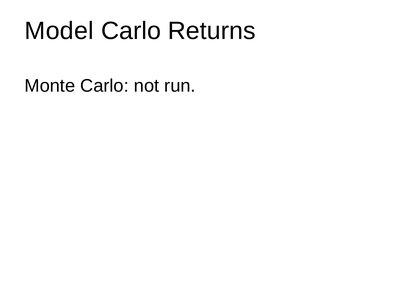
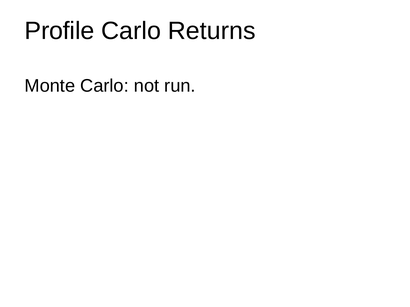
Model: Model -> Profile
